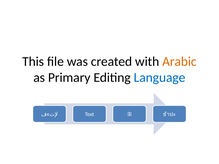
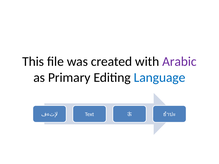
Arabic colour: orange -> purple
